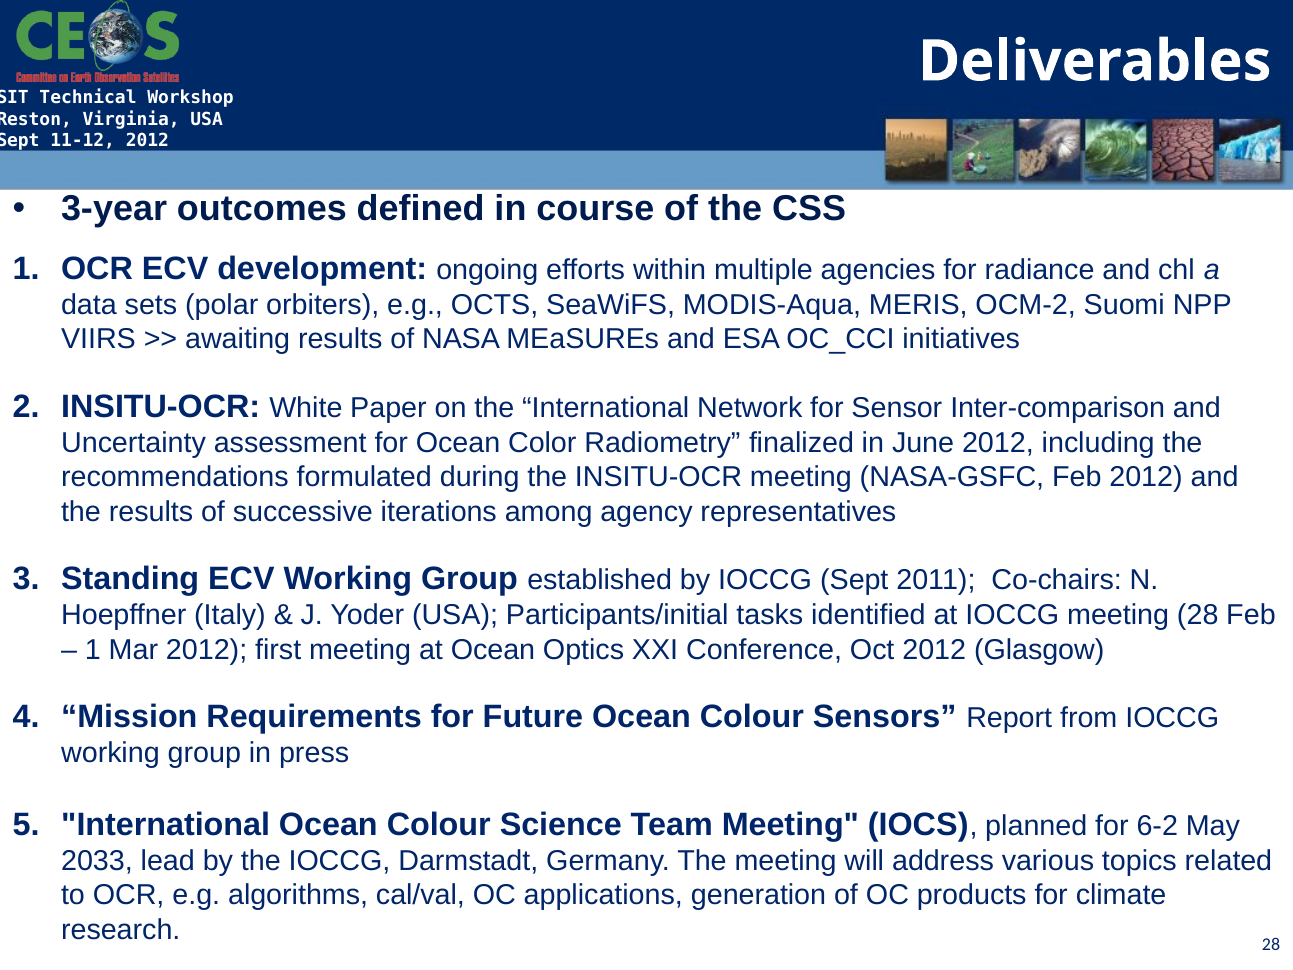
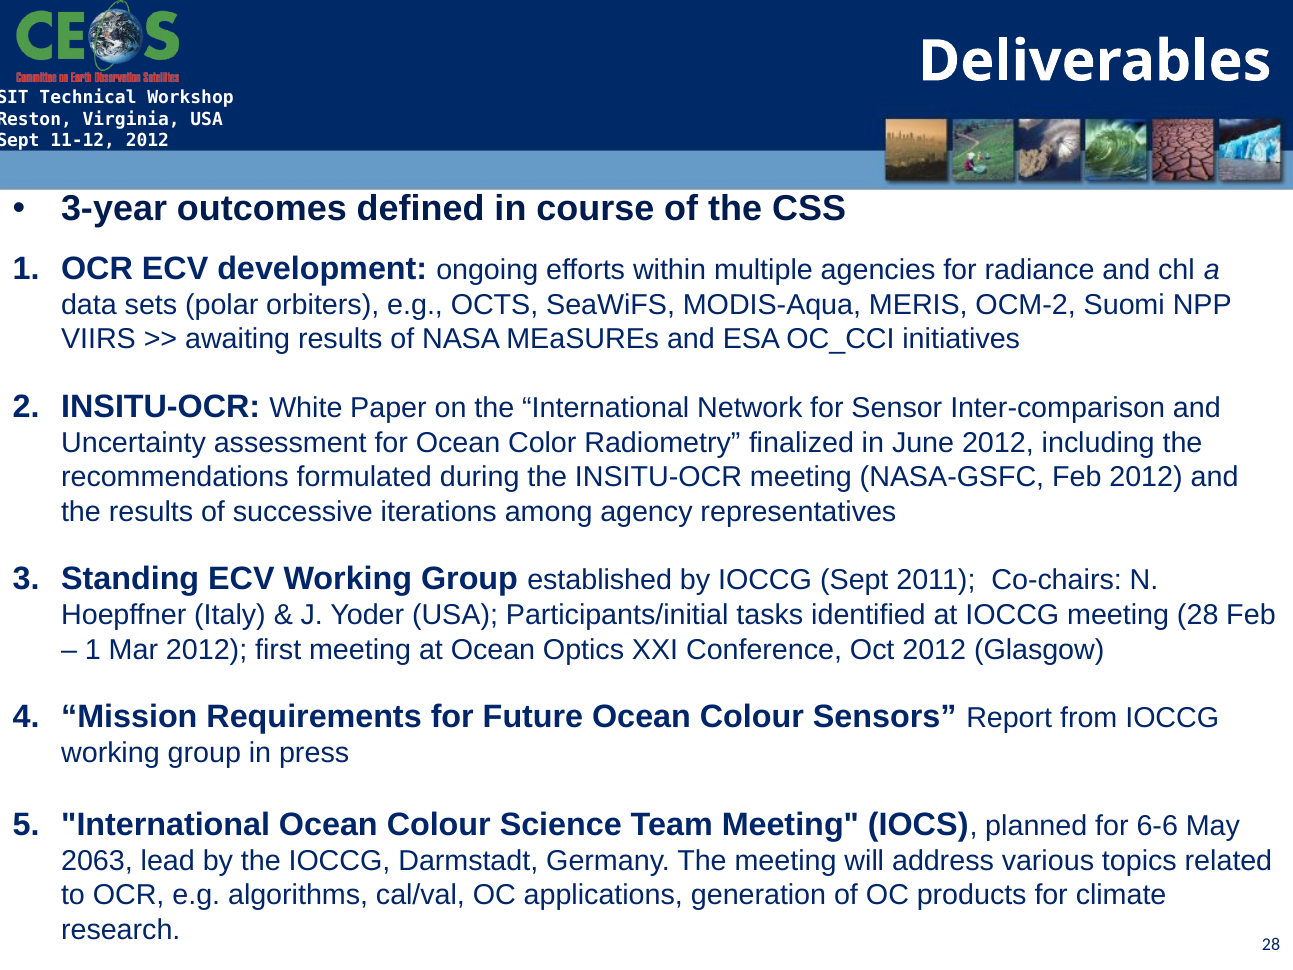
6-2: 6-2 -> 6-6
2033: 2033 -> 2063
